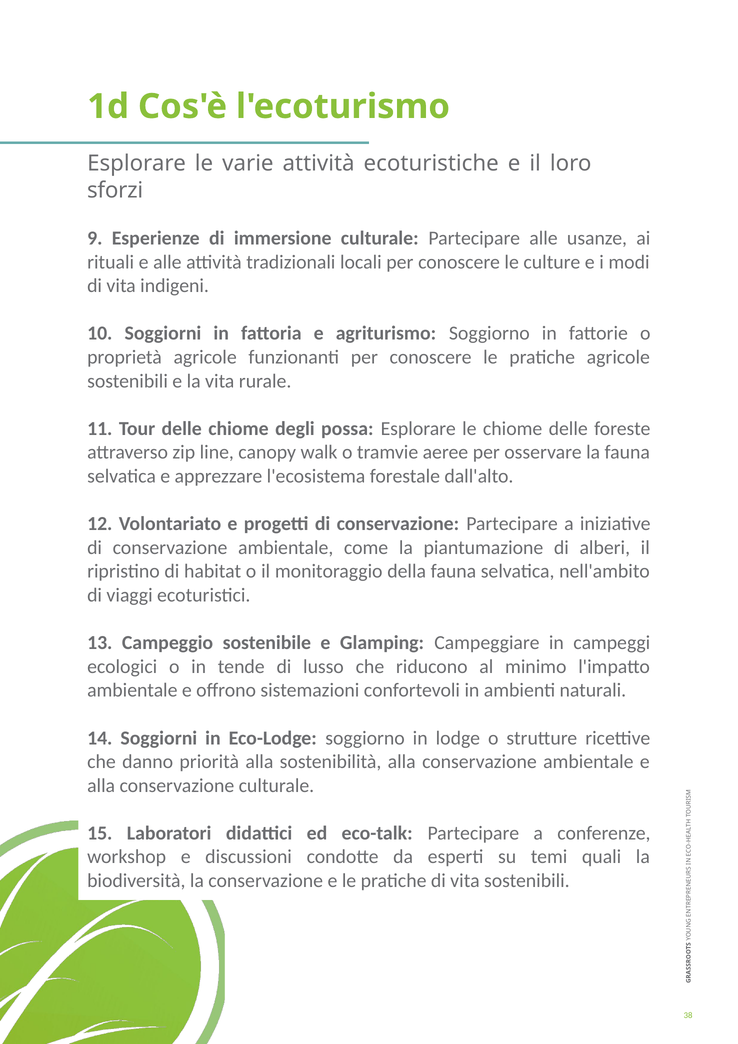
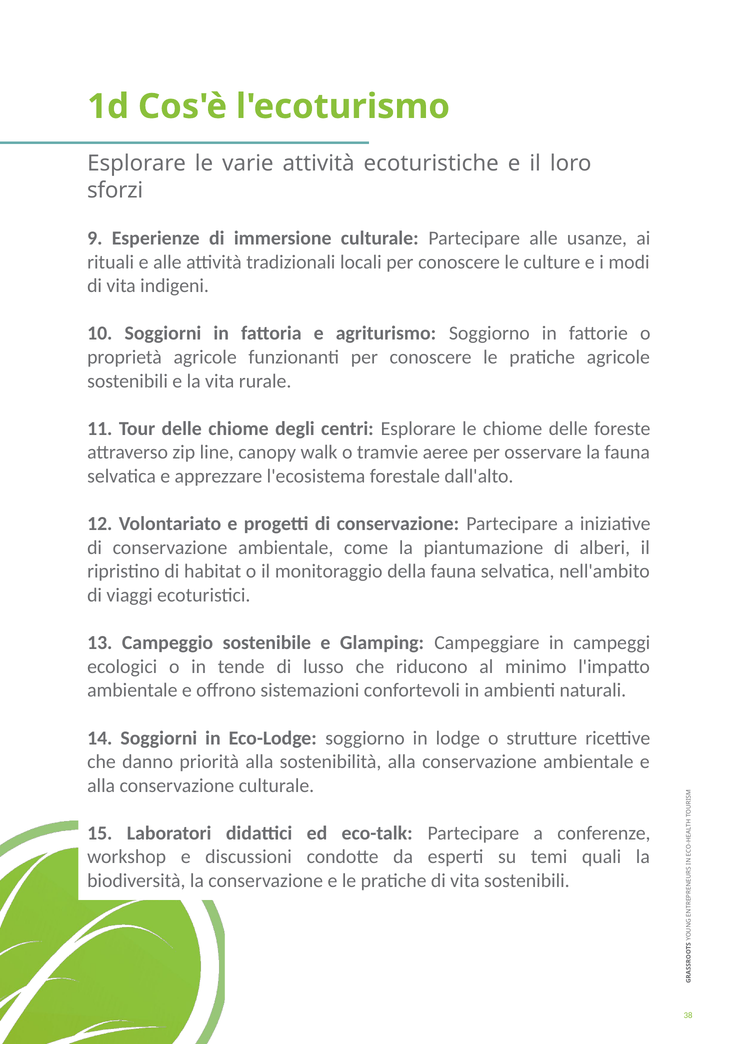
possa: possa -> centri
